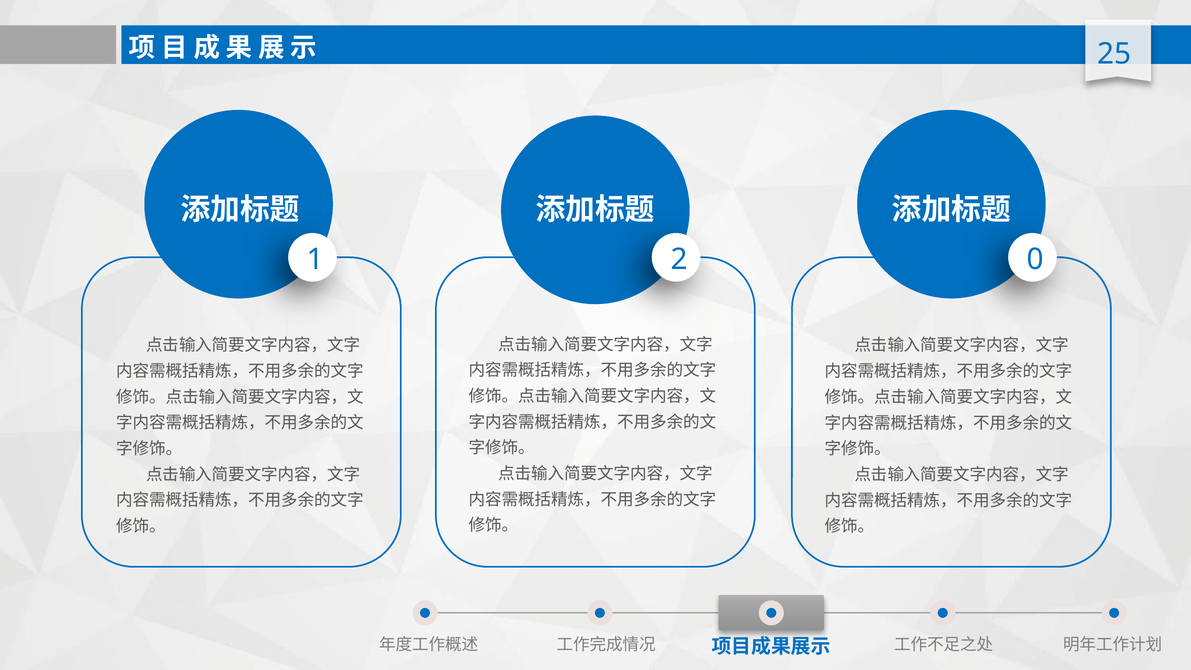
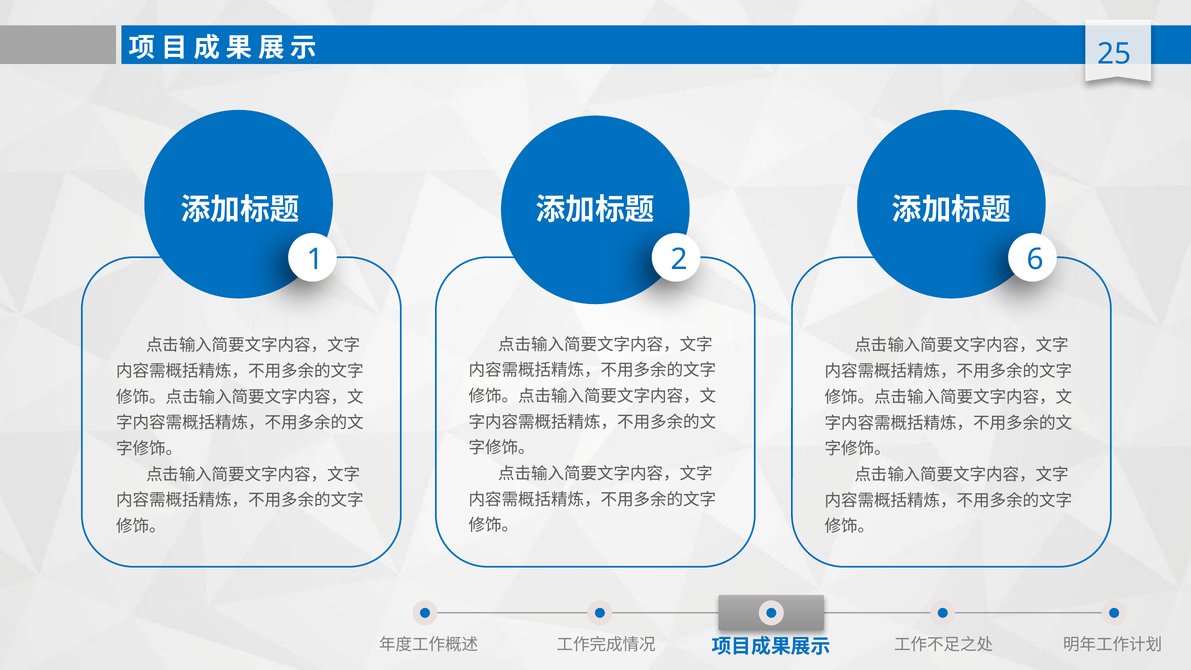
0: 0 -> 6
